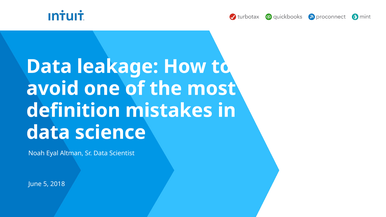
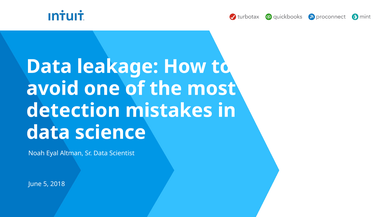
definition: definition -> detection
